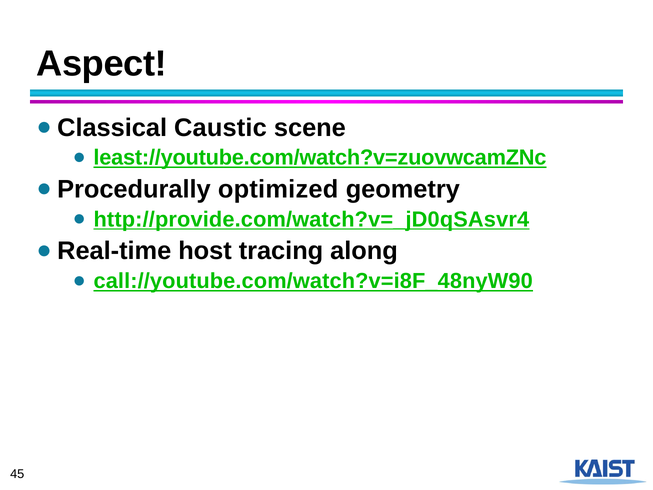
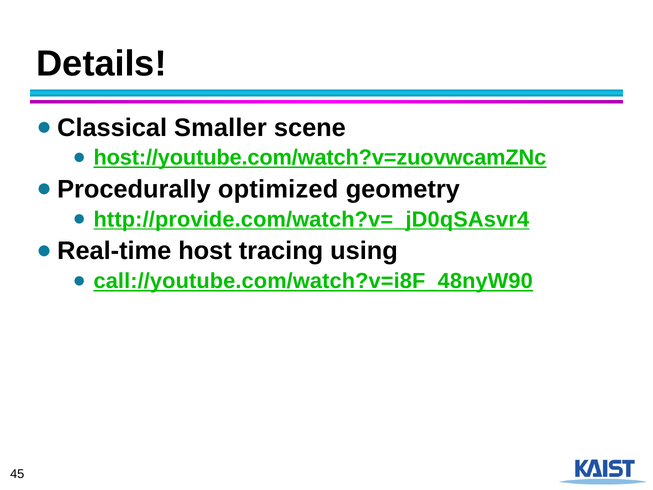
Aspect: Aspect -> Details
Caustic: Caustic -> Smaller
least://youtube.com/watch?v=zuovwcamZNc: least://youtube.com/watch?v=zuovwcamZNc -> host://youtube.com/watch?v=zuovwcamZNc
along: along -> using
